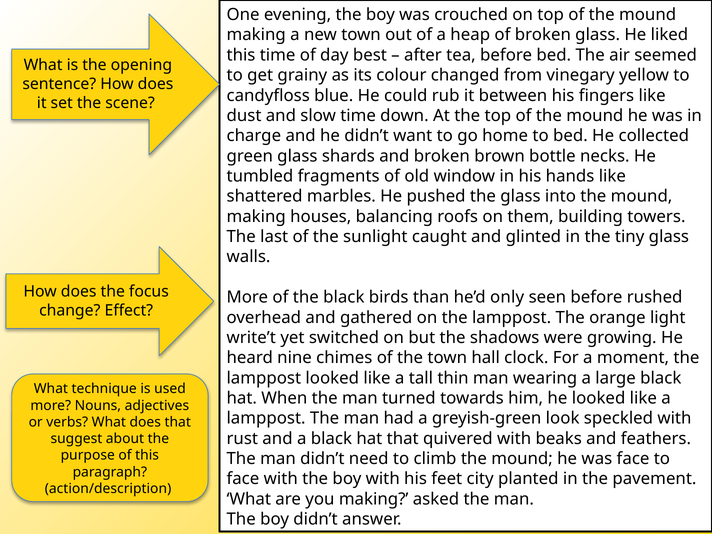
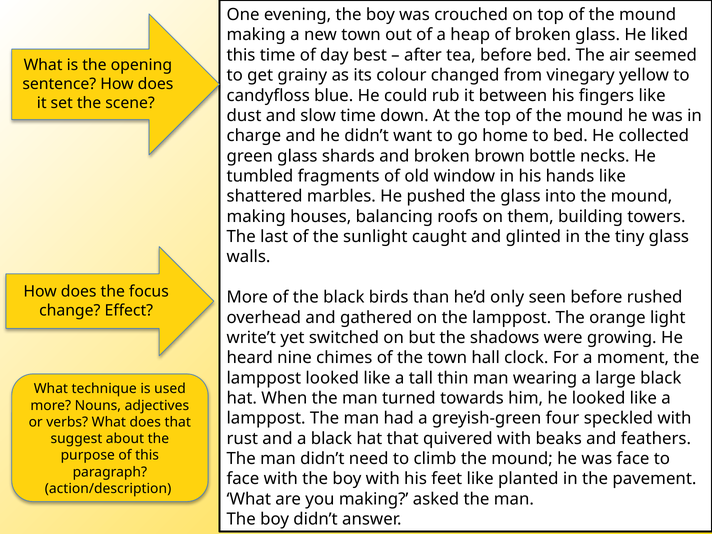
look: look -> four
feet city: city -> like
